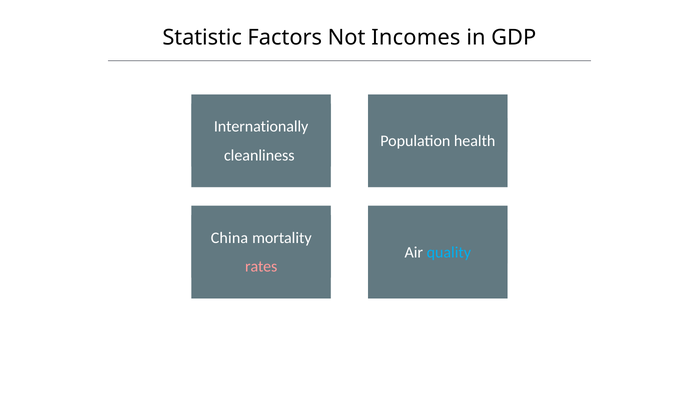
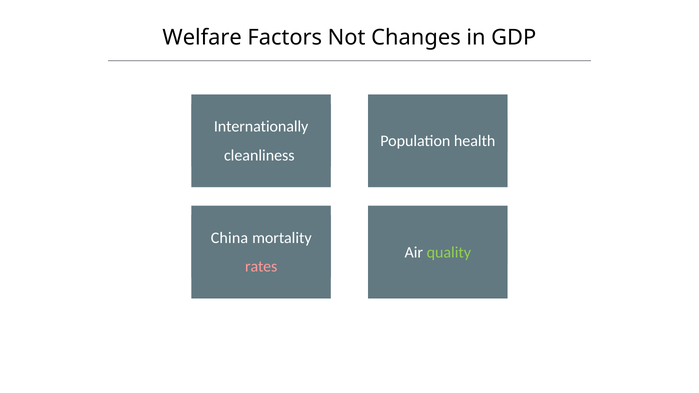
Statistic: Statistic -> Welfare
Incomes: Incomes -> Changes
quality colour: light blue -> light green
